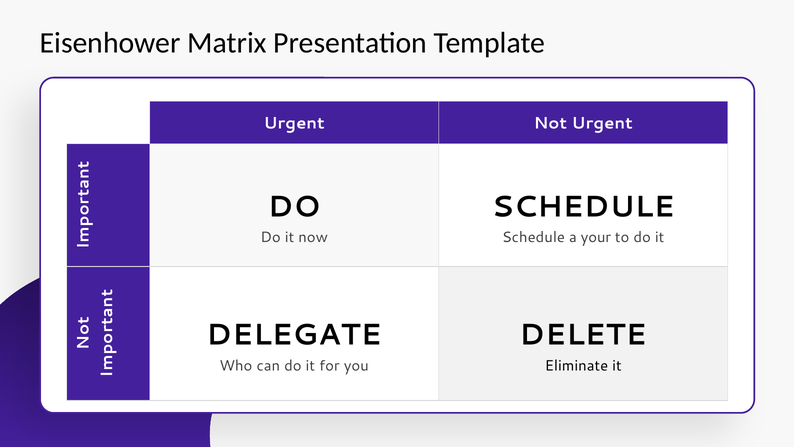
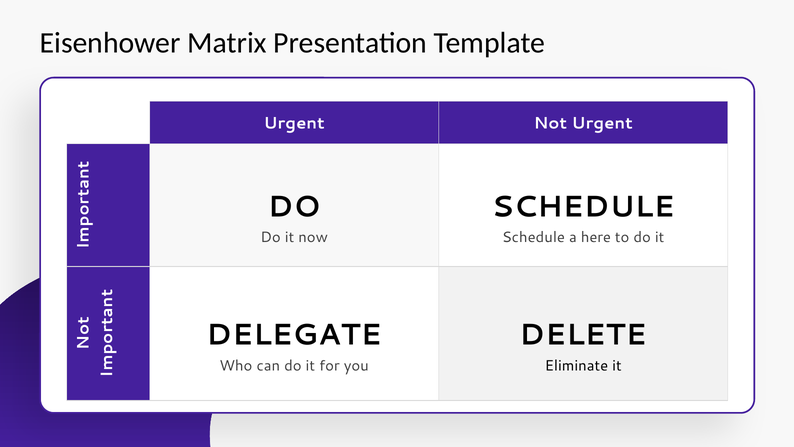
your: your -> here
